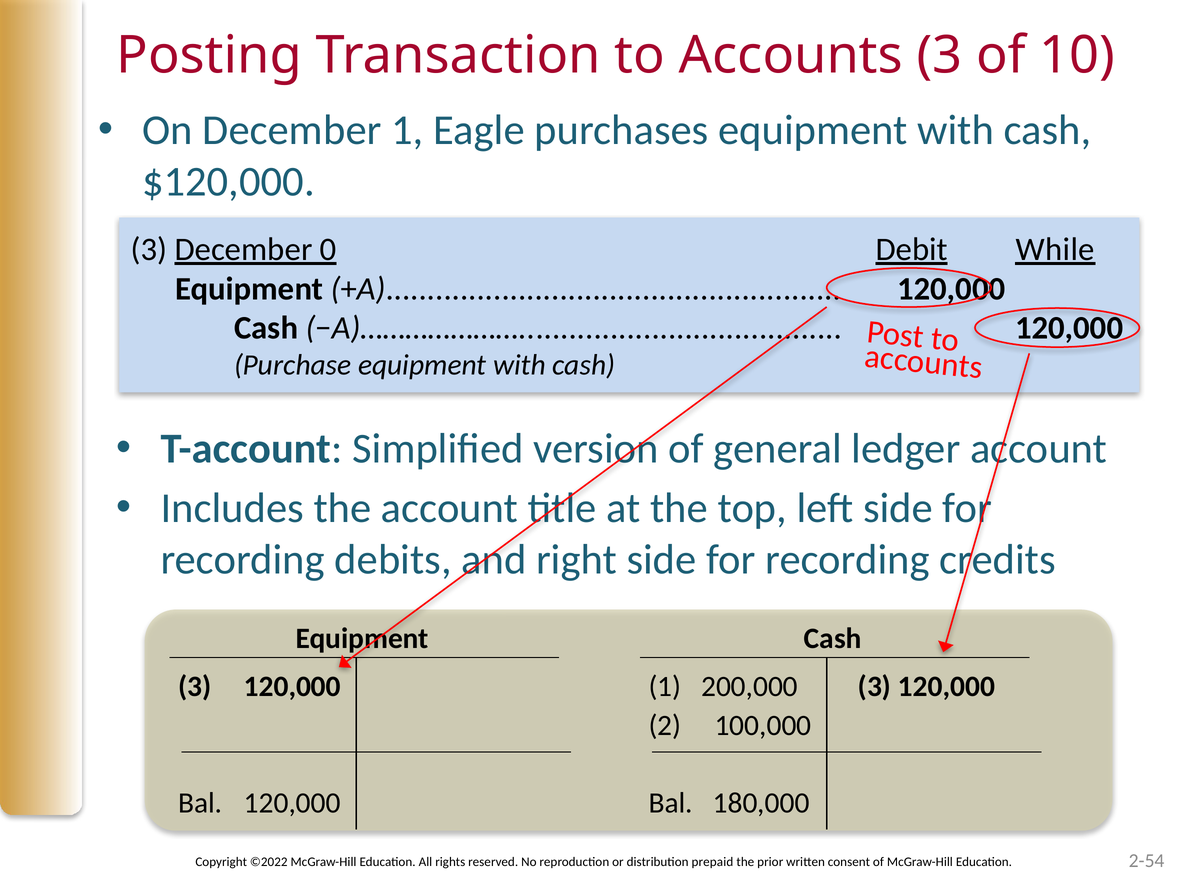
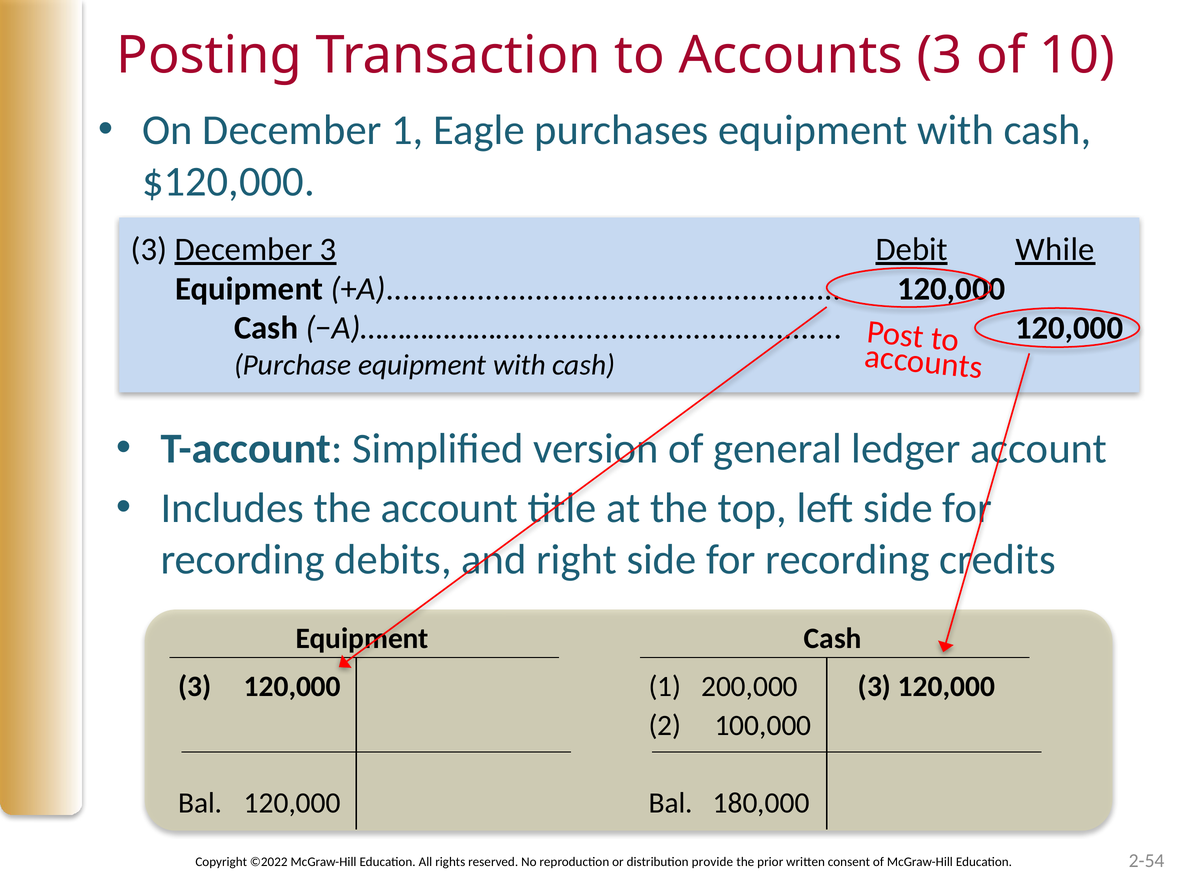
December 0: 0 -> 3
prepaid: prepaid -> provide
